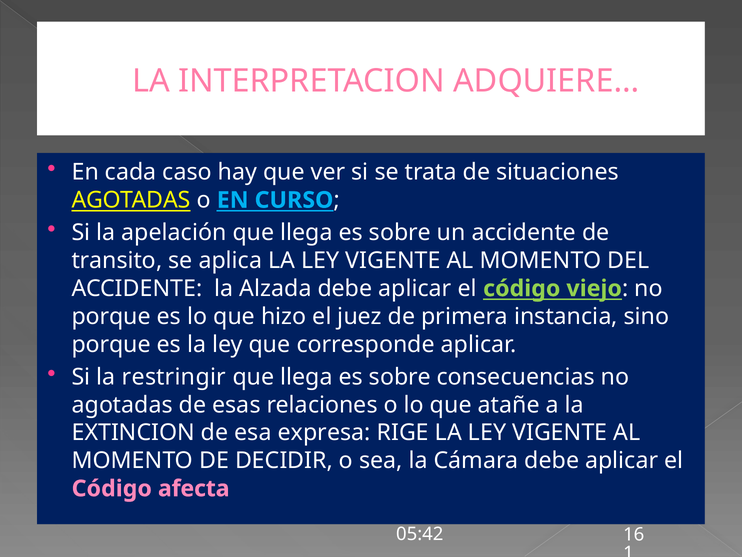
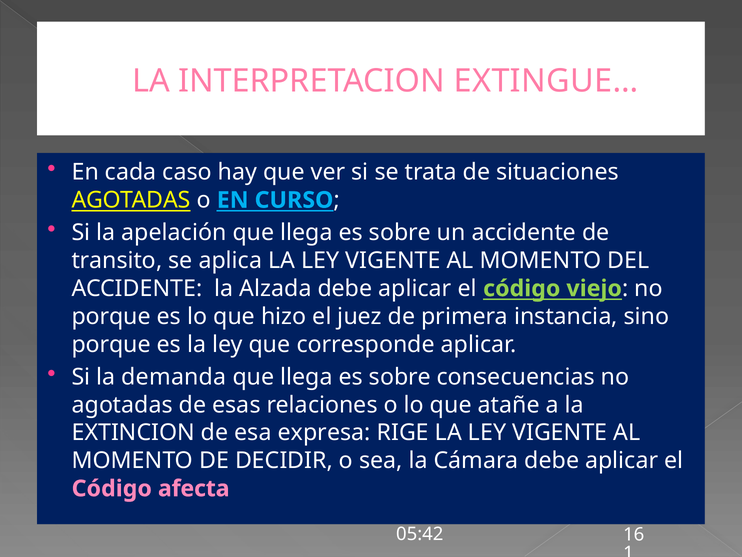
ADQUIERE…: ADQUIERE… -> EXTINGUE…
restringir: restringir -> demanda
